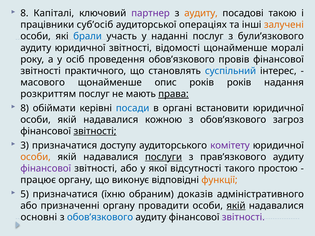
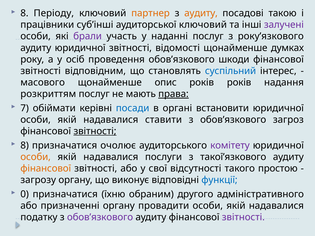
Капіталі: Капіталі -> Періоду
партнер colour: purple -> orange
суб’осіб: суб’осіб -> суб’інші
аудиторської операціях: операціях -> ключовий
залучені colour: orange -> purple
брали colour: blue -> purple
були’язкового: були’язкового -> року’язкового
моралі: моралі -> думках
провів: провів -> шкоди
практичного: практичного -> відповідним
8 at (25, 108): 8 -> 7
кожною: кожною -> ставити
3 at (25, 146): 3 -> 8
доступу: доступу -> очолює
послуги underline: present -> none
прав’язкового: прав’язкового -> такої’язкового
фінансової at (46, 169) colour: purple -> orange
якої: якої -> свої
працює: працює -> загрозу
функції colour: orange -> blue
5: 5 -> 0
доказів: доказів -> другого
якій at (236, 206) underline: present -> none
основні: основні -> податку
обов’язкового at (100, 217) colour: blue -> purple
